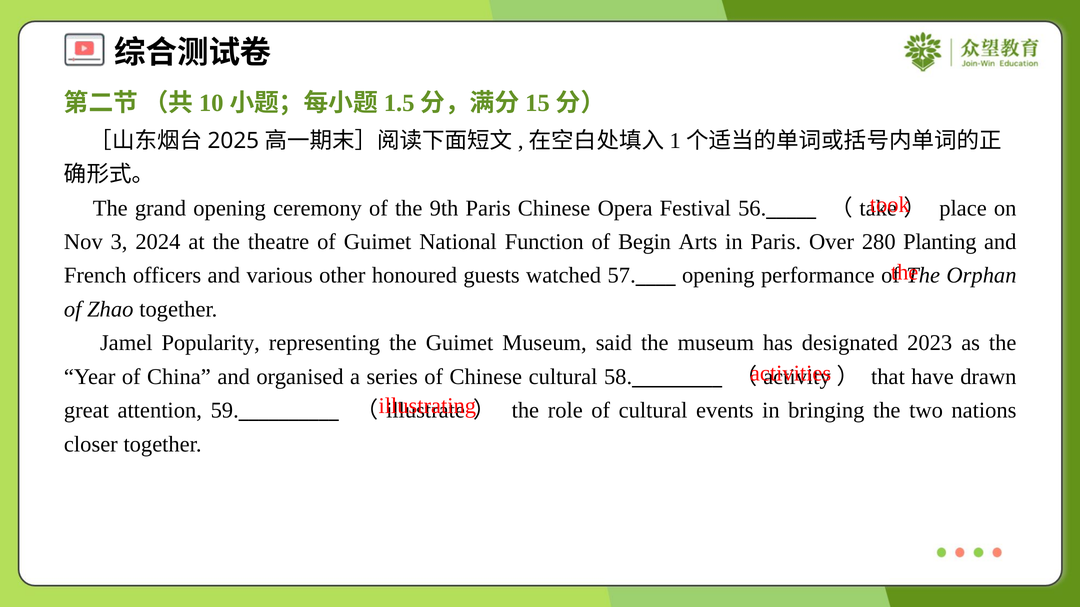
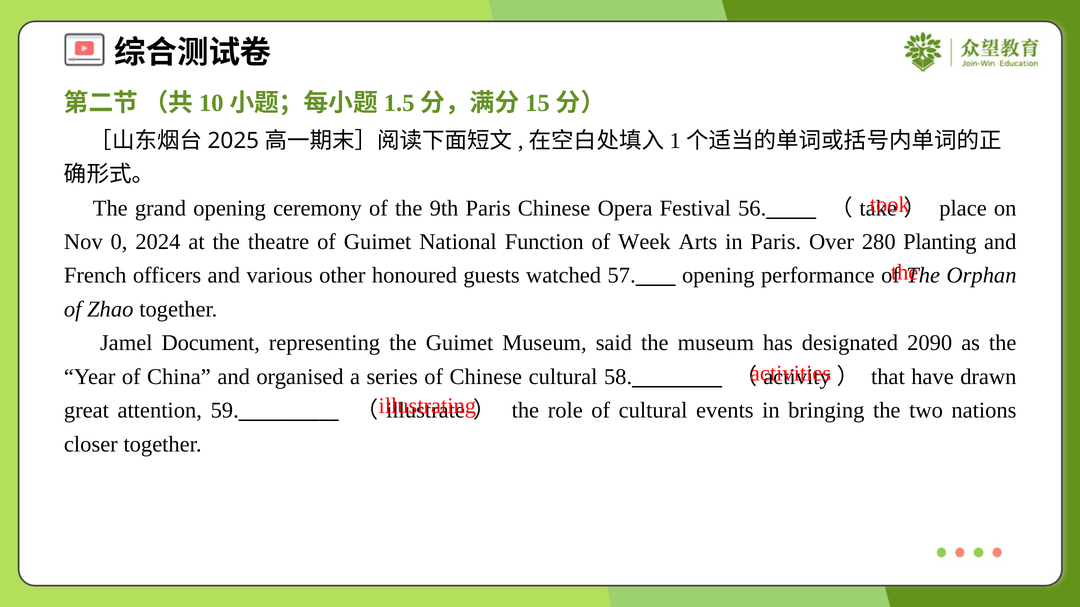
3: 3 -> 0
Begin: Begin -> Week
Popularity: Popularity -> Document
2023: 2023 -> 2090
